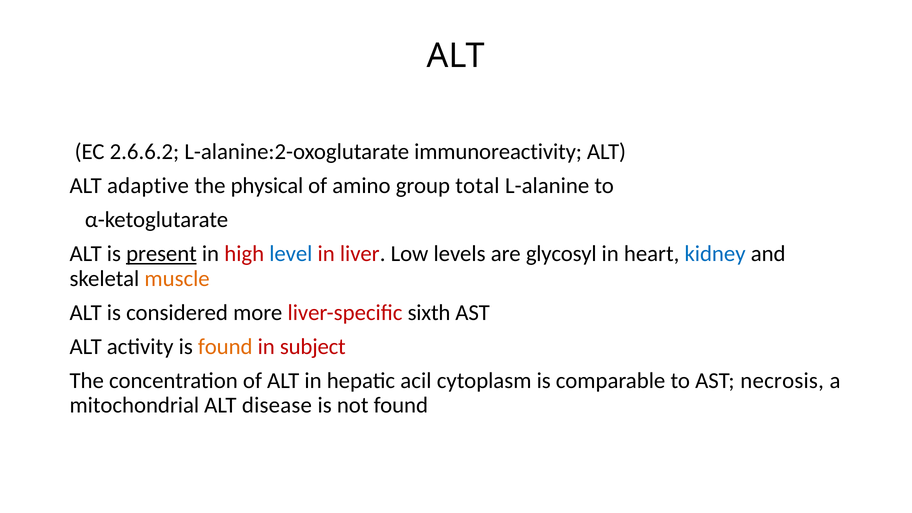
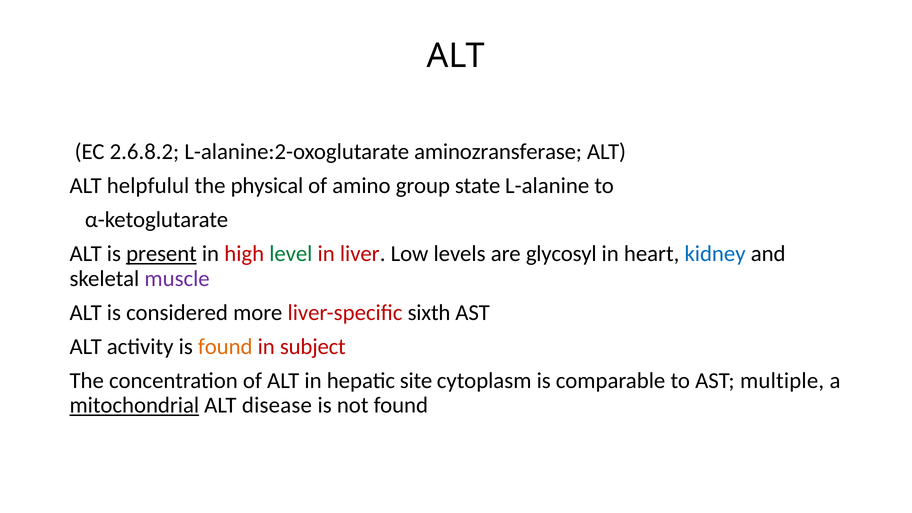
2.6.6.2: 2.6.6.2 -> 2.6.8.2
immunoreactivity: immunoreactivity -> aminozransferase
adaptive: adaptive -> helpfulul
total: total -> state
level colour: blue -> green
muscle colour: orange -> purple
acil: acil -> site
necrosis: necrosis -> multiple
mitochondrial underline: none -> present
